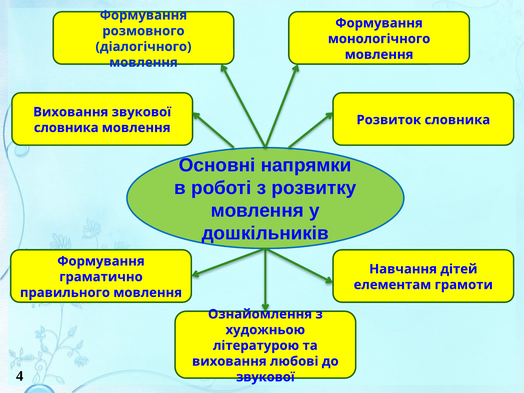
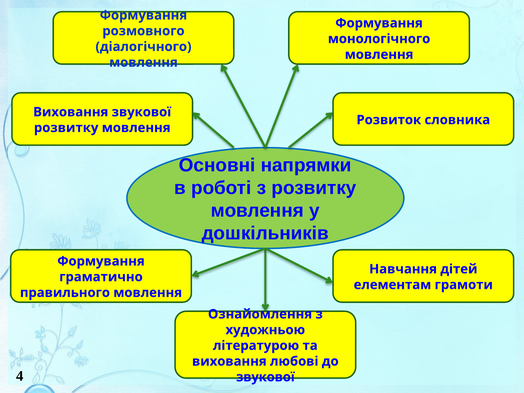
словника at (66, 128): словника -> розвитку
